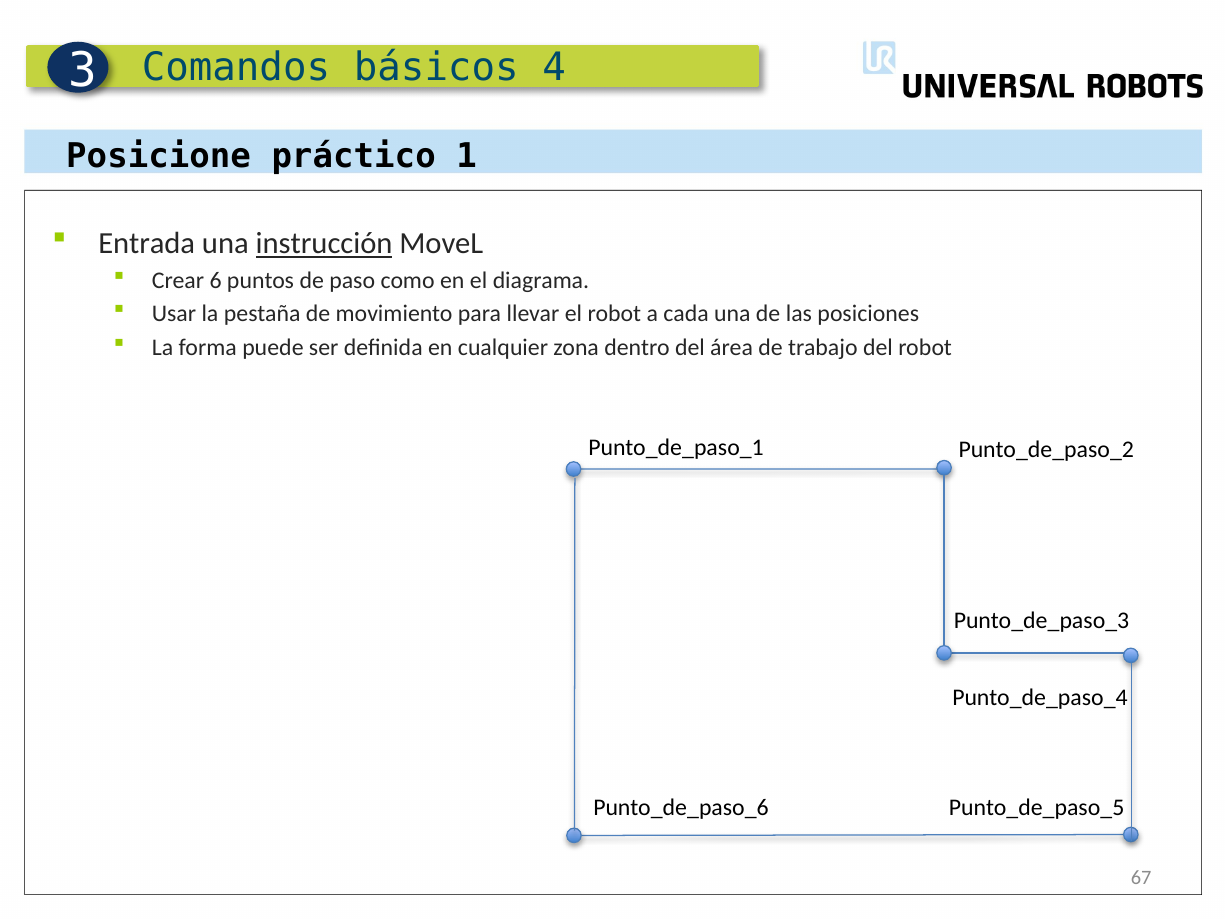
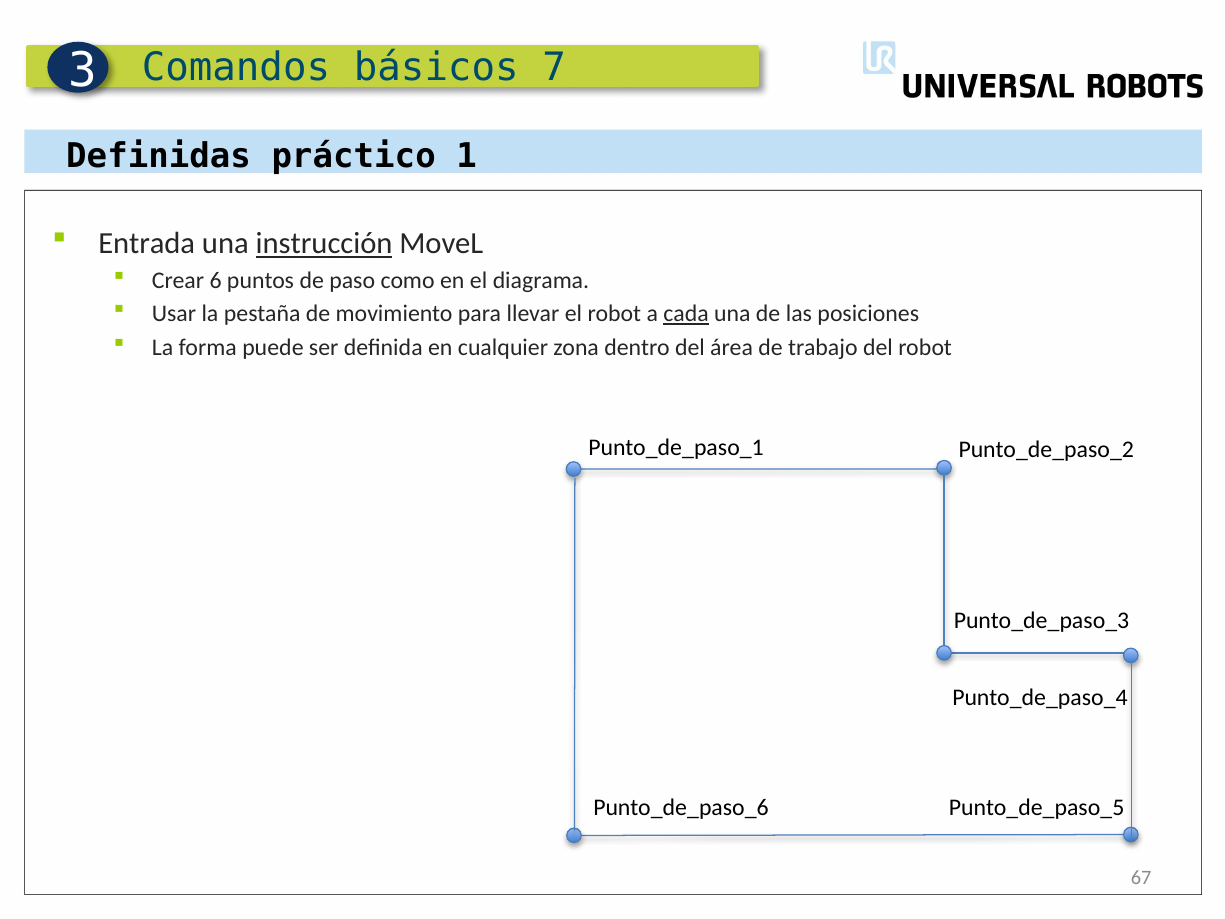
4: 4 -> 7
Posicione: Posicione -> Definidas
cada underline: none -> present
